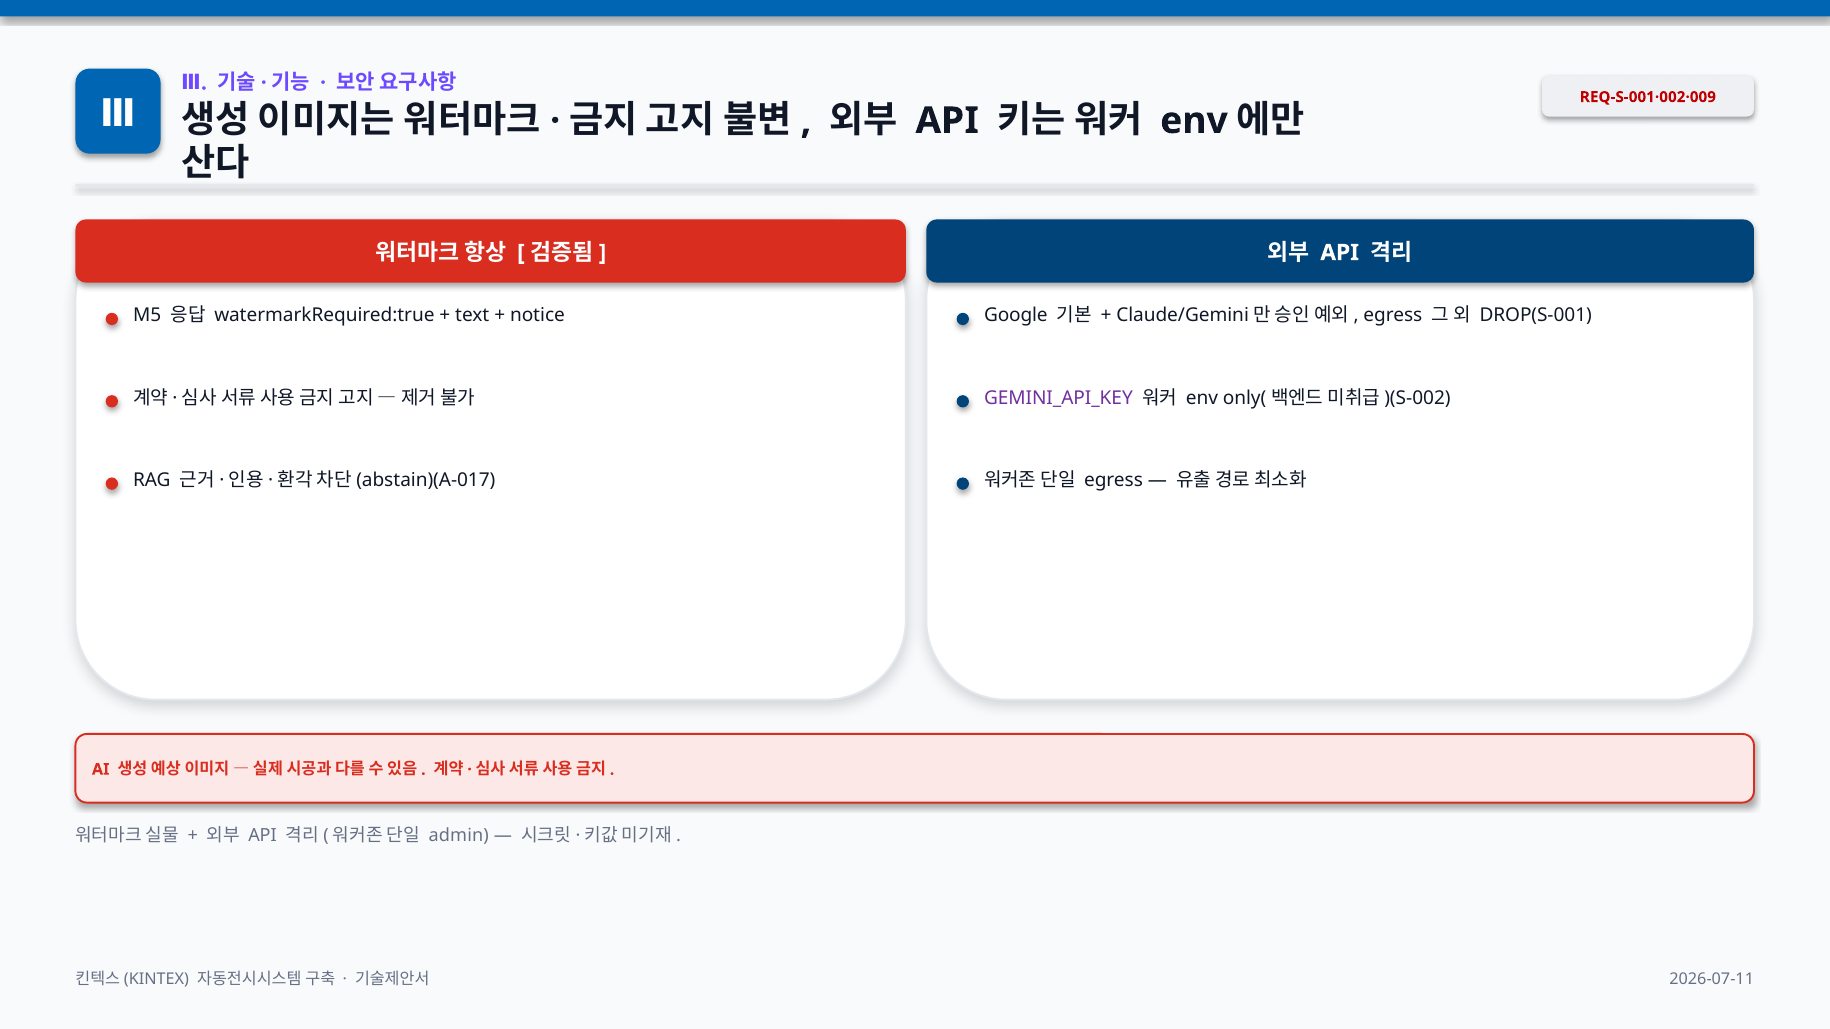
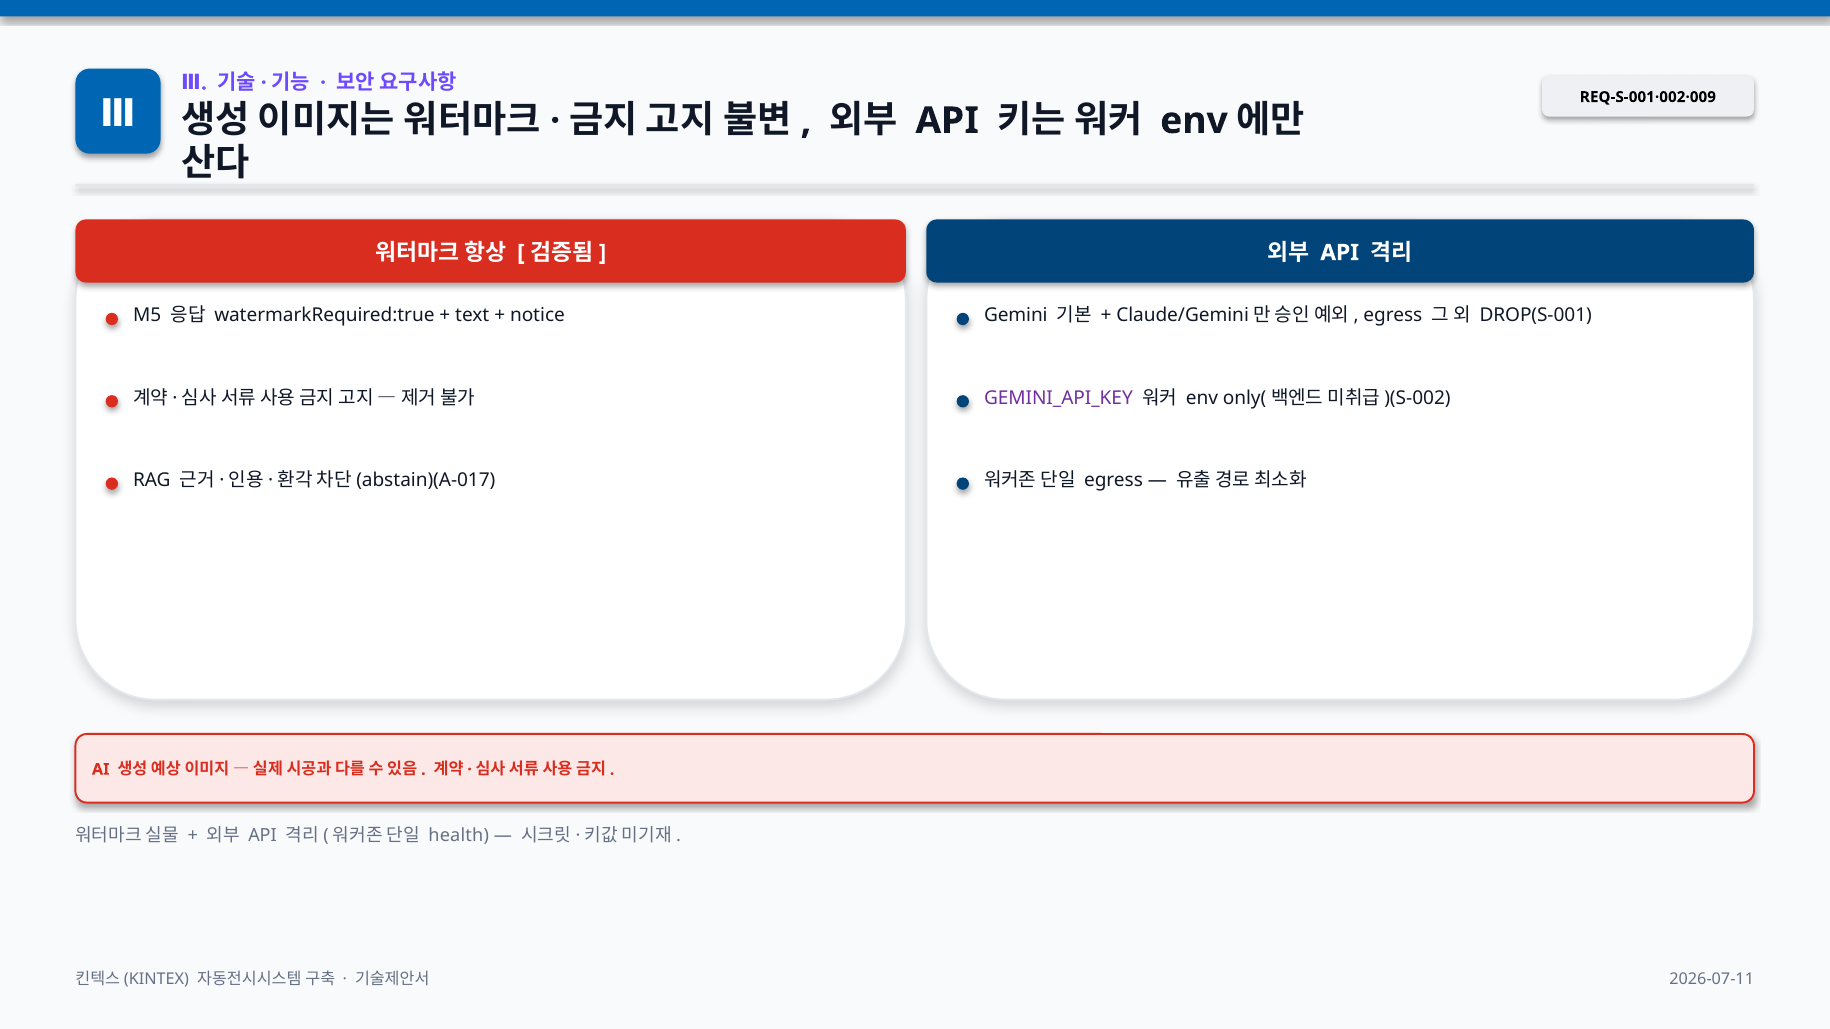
REQ-S-001·002·009 colour: red -> black
Google: Google -> Gemini
admin: admin -> health
